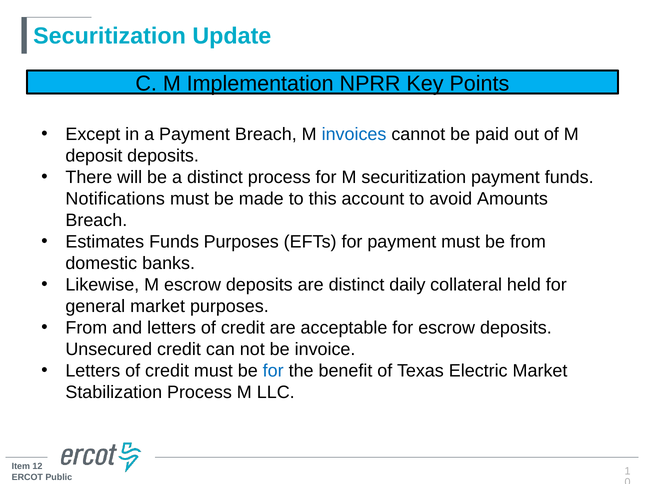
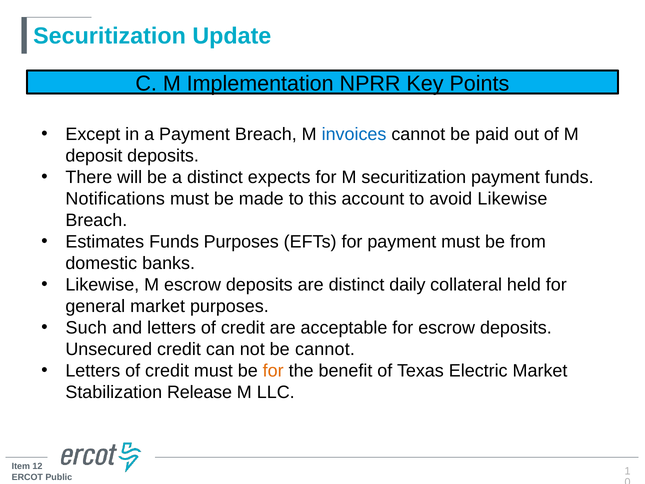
distinct process: process -> expects
avoid Amounts: Amounts -> Likewise
From at (86, 328): From -> Such
be invoice: invoice -> cannot
for at (273, 371) colour: blue -> orange
Stabilization Process: Process -> Release
